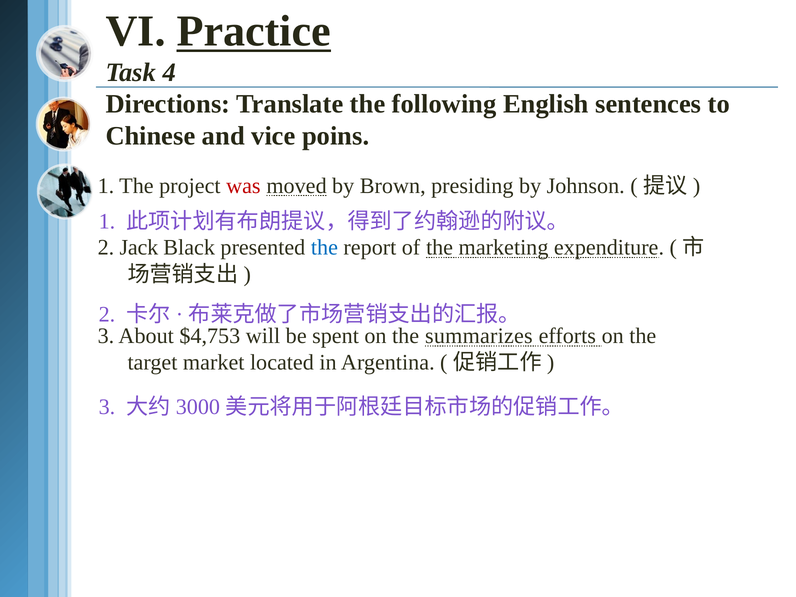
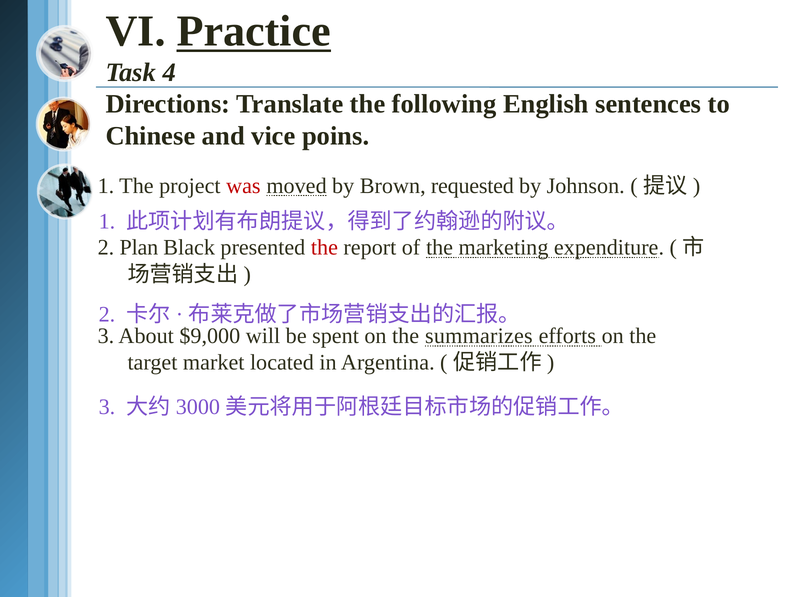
presiding: presiding -> requested
Jack: Jack -> Plan
the at (324, 248) colour: blue -> red
$4,753: $4,753 -> $9,000
